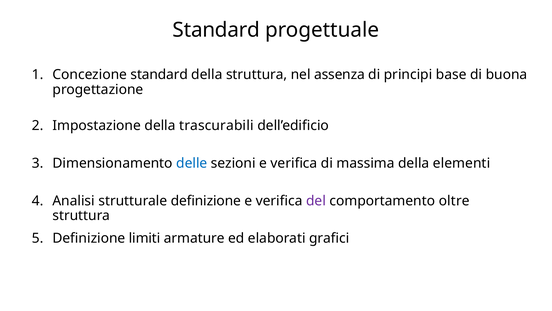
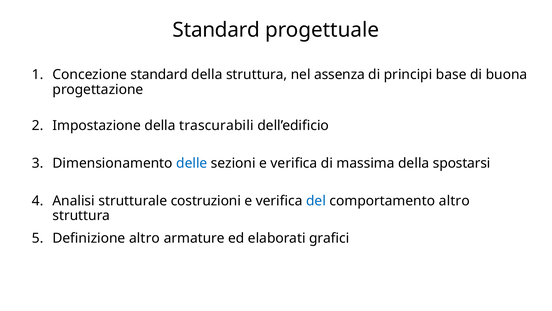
elementi: elementi -> spostarsi
strutturale definizione: definizione -> costruzioni
del colour: purple -> blue
comportamento oltre: oltre -> altro
Definizione limiti: limiti -> altro
